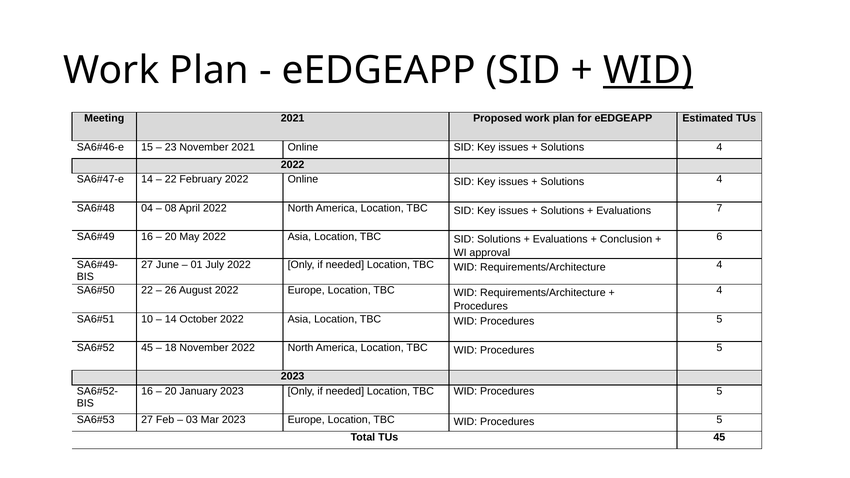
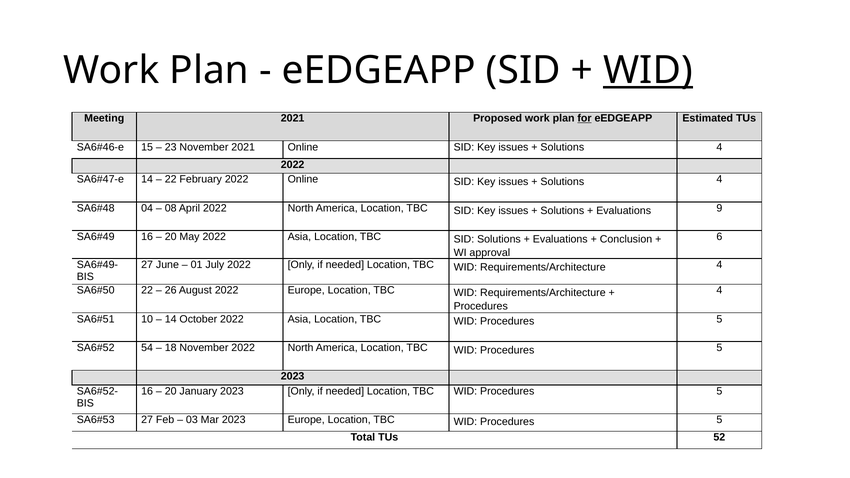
for underline: none -> present
7: 7 -> 9
45 at (147, 348): 45 -> 54
TUs 45: 45 -> 52
